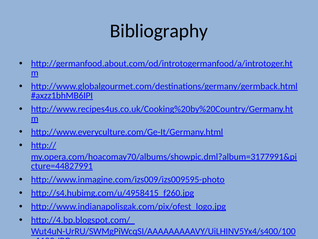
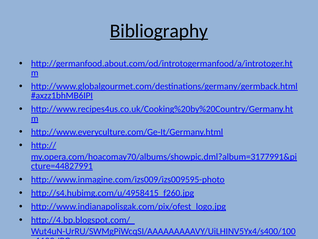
Bibliography underline: none -> present
